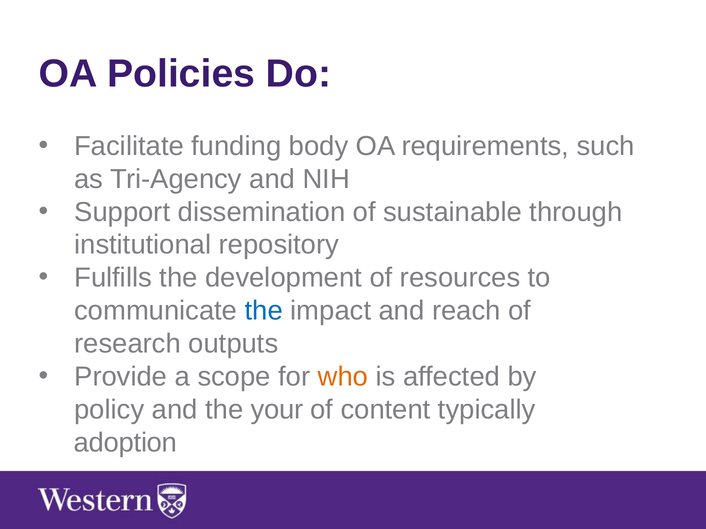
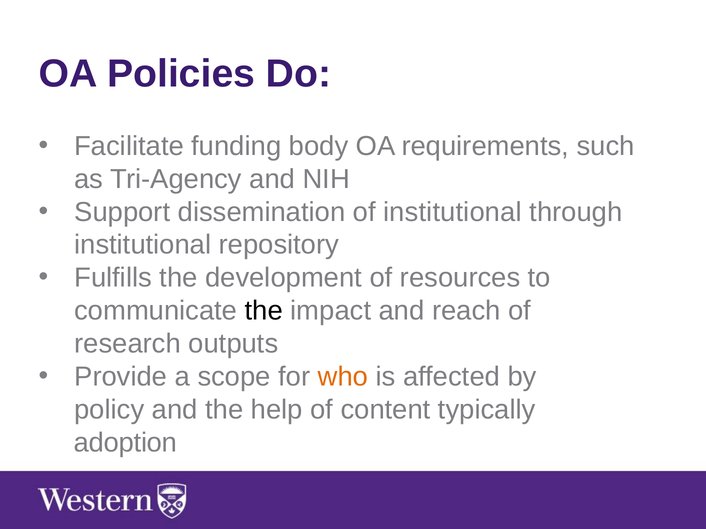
of sustainable: sustainable -> institutional
the at (264, 311) colour: blue -> black
your: your -> help
